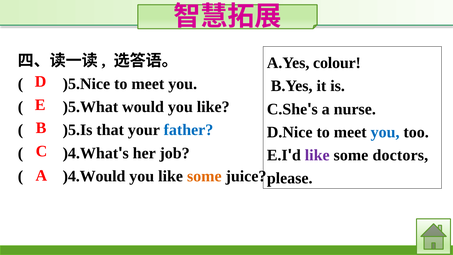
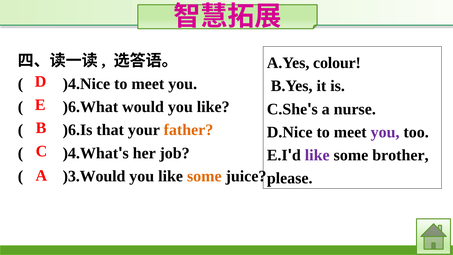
)5.Nice: )5.Nice -> )4.Nice
)5.What: )5.What -> )6.What
)5.Is: )5.Is -> )6.Is
father colour: blue -> orange
you at (385, 132) colour: blue -> purple
doctors: doctors -> brother
)4.Would: )4.Would -> )3.Would
